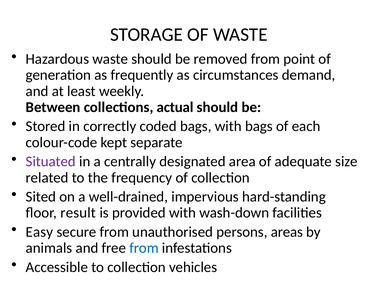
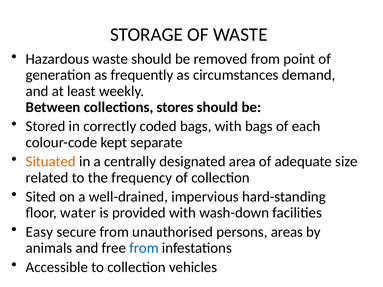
actual: actual -> stores
Situated colour: purple -> orange
result: result -> water
